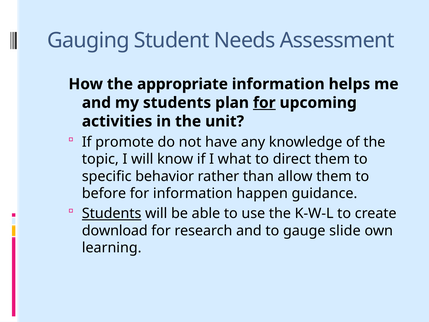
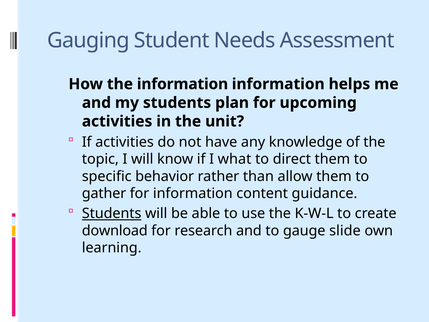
the appropriate: appropriate -> information
for at (264, 103) underline: present -> none
If promote: promote -> activities
before: before -> gather
happen: happen -> content
